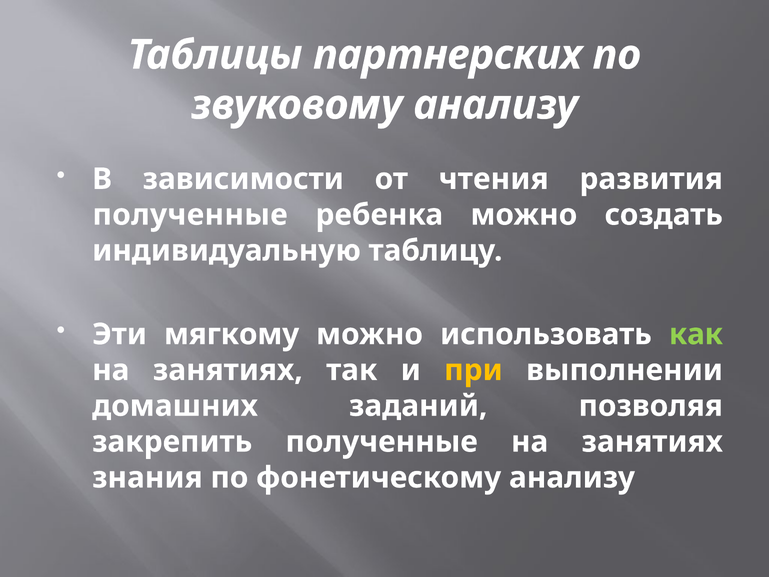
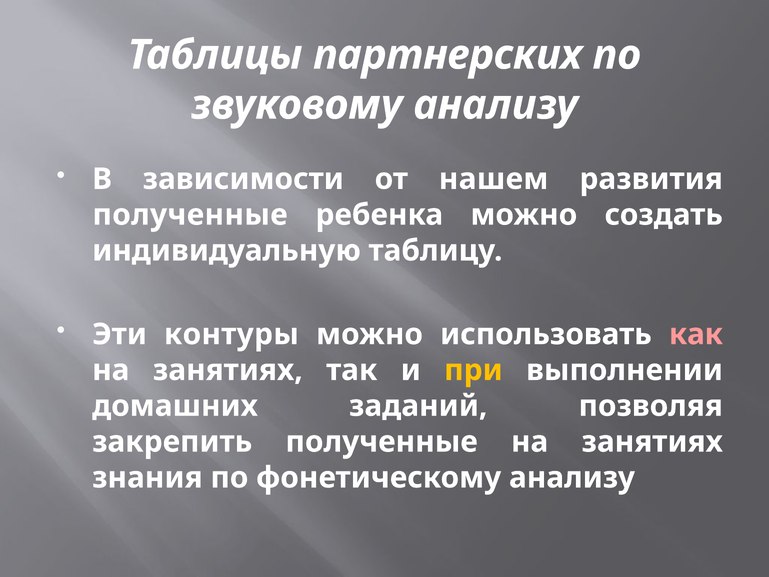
чтения: чтения -> нашем
мягкому: мягкому -> контуры
как colour: light green -> pink
